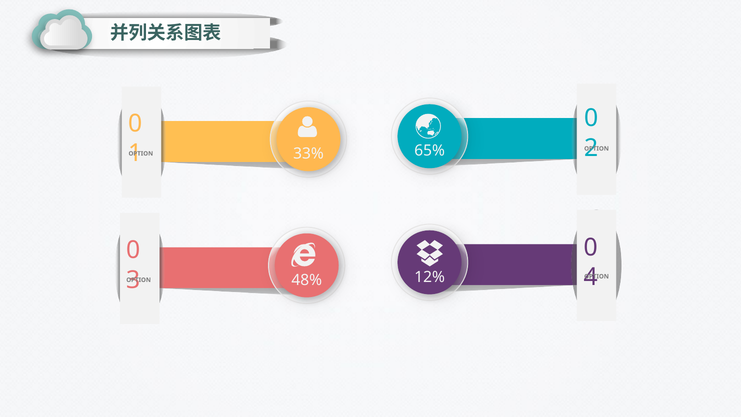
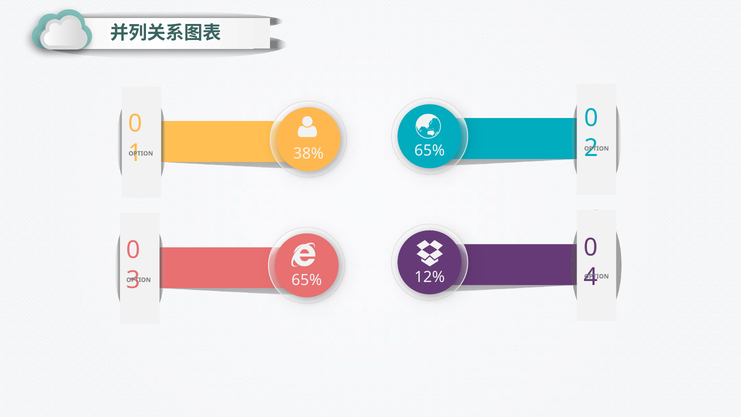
33%: 33% -> 38%
48% at (307, 280): 48% -> 65%
